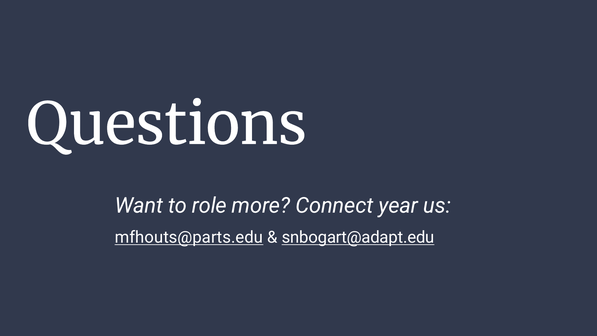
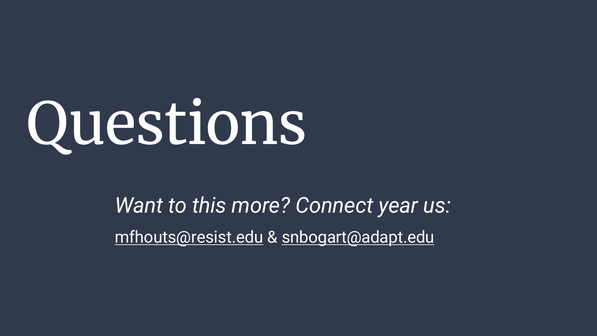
role: role -> this
mfhouts@parts.edu: mfhouts@parts.edu -> mfhouts@resist.edu
